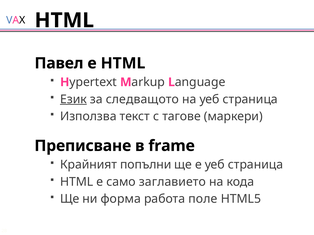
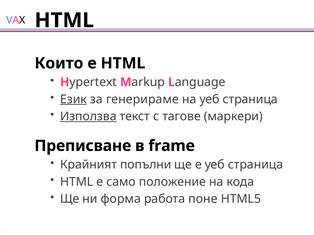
Павел: Павел -> Които
следващото: следващото -> генерираме
Използва underline: none -> present
заглавието: заглавието -> положение
поле: поле -> поне
